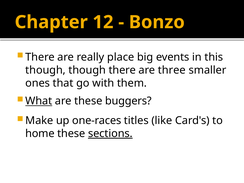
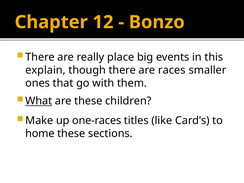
though at (46, 70): though -> explain
three: three -> races
buggers: buggers -> children
sections underline: present -> none
